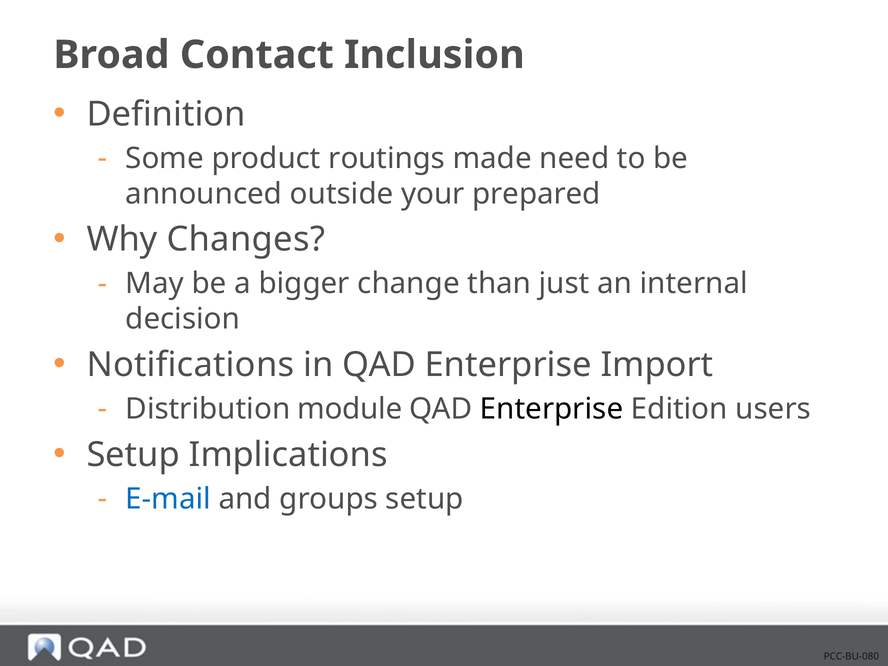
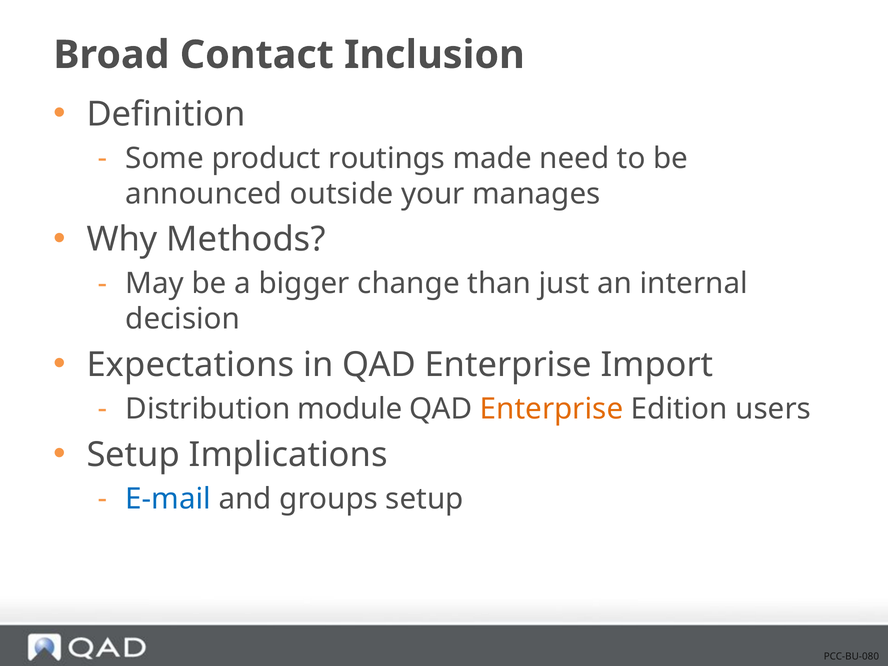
prepared: prepared -> manages
Changes: Changes -> Methods
Notifications: Notifications -> Expectations
Enterprise at (552, 409) colour: black -> orange
